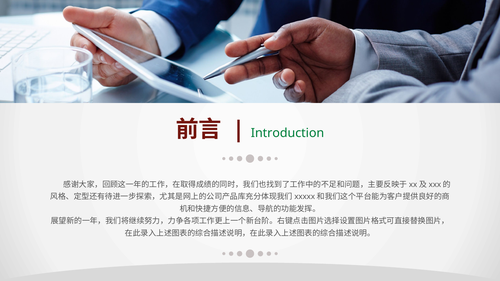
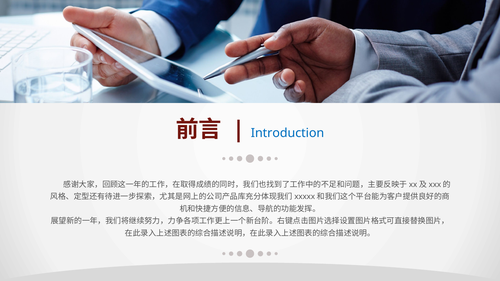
Introduction colour: green -> blue
